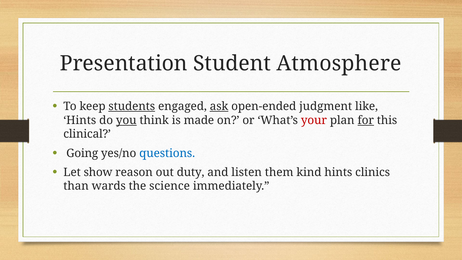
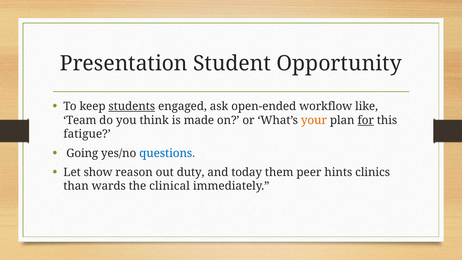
Atmosphere: Atmosphere -> Opportunity
ask underline: present -> none
judgment: judgment -> workflow
Hints at (80, 120): Hints -> Team
you underline: present -> none
your colour: red -> orange
clinical: clinical -> fatigue
listen: listen -> today
kind: kind -> peer
science: science -> clinical
